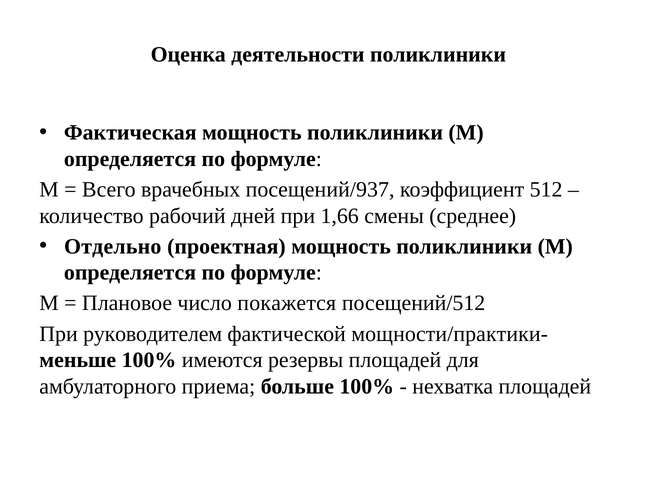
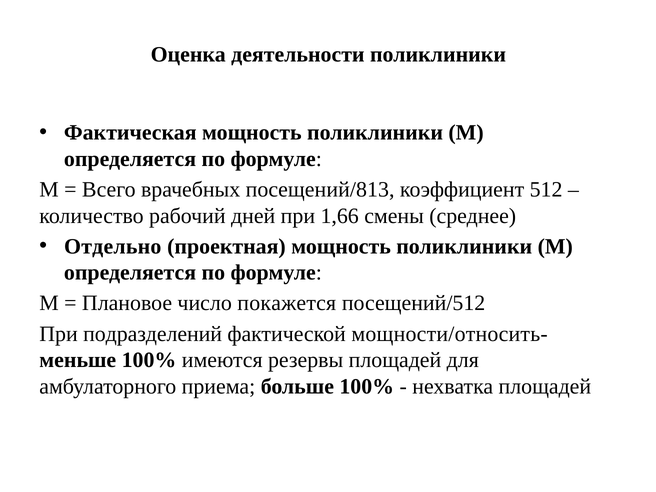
посещений/937: посещений/937 -> посещений/813
руководителем: руководителем -> подразделений
мощности/практики-: мощности/практики- -> мощности/относить-
